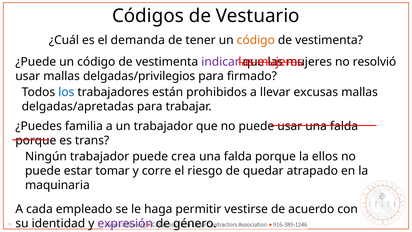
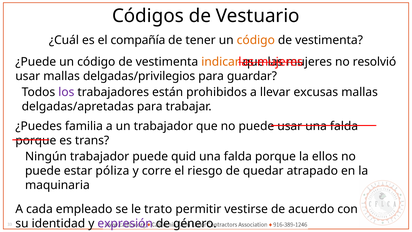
demanda: demanda -> compañía
indicar colour: purple -> orange
firmado: firmado -> guardar
los colour: blue -> purple
crea: crea -> quid
tomar: tomar -> póliza
haga: haga -> trato
